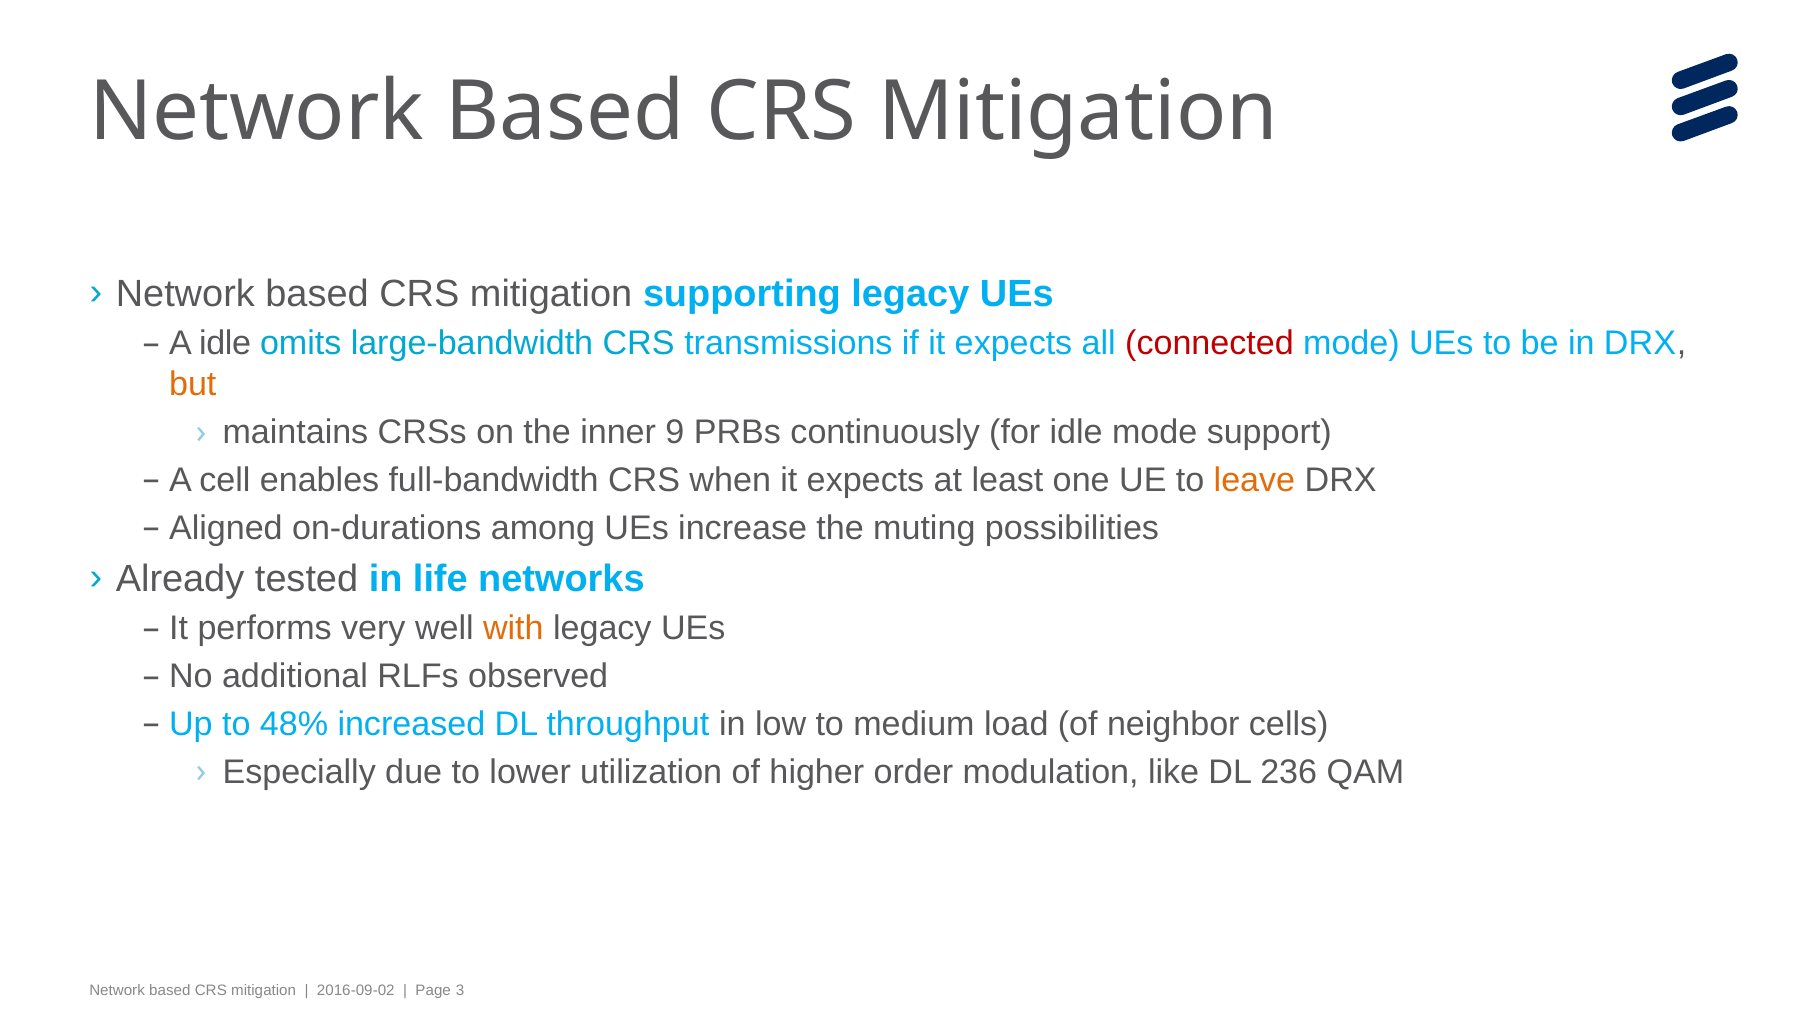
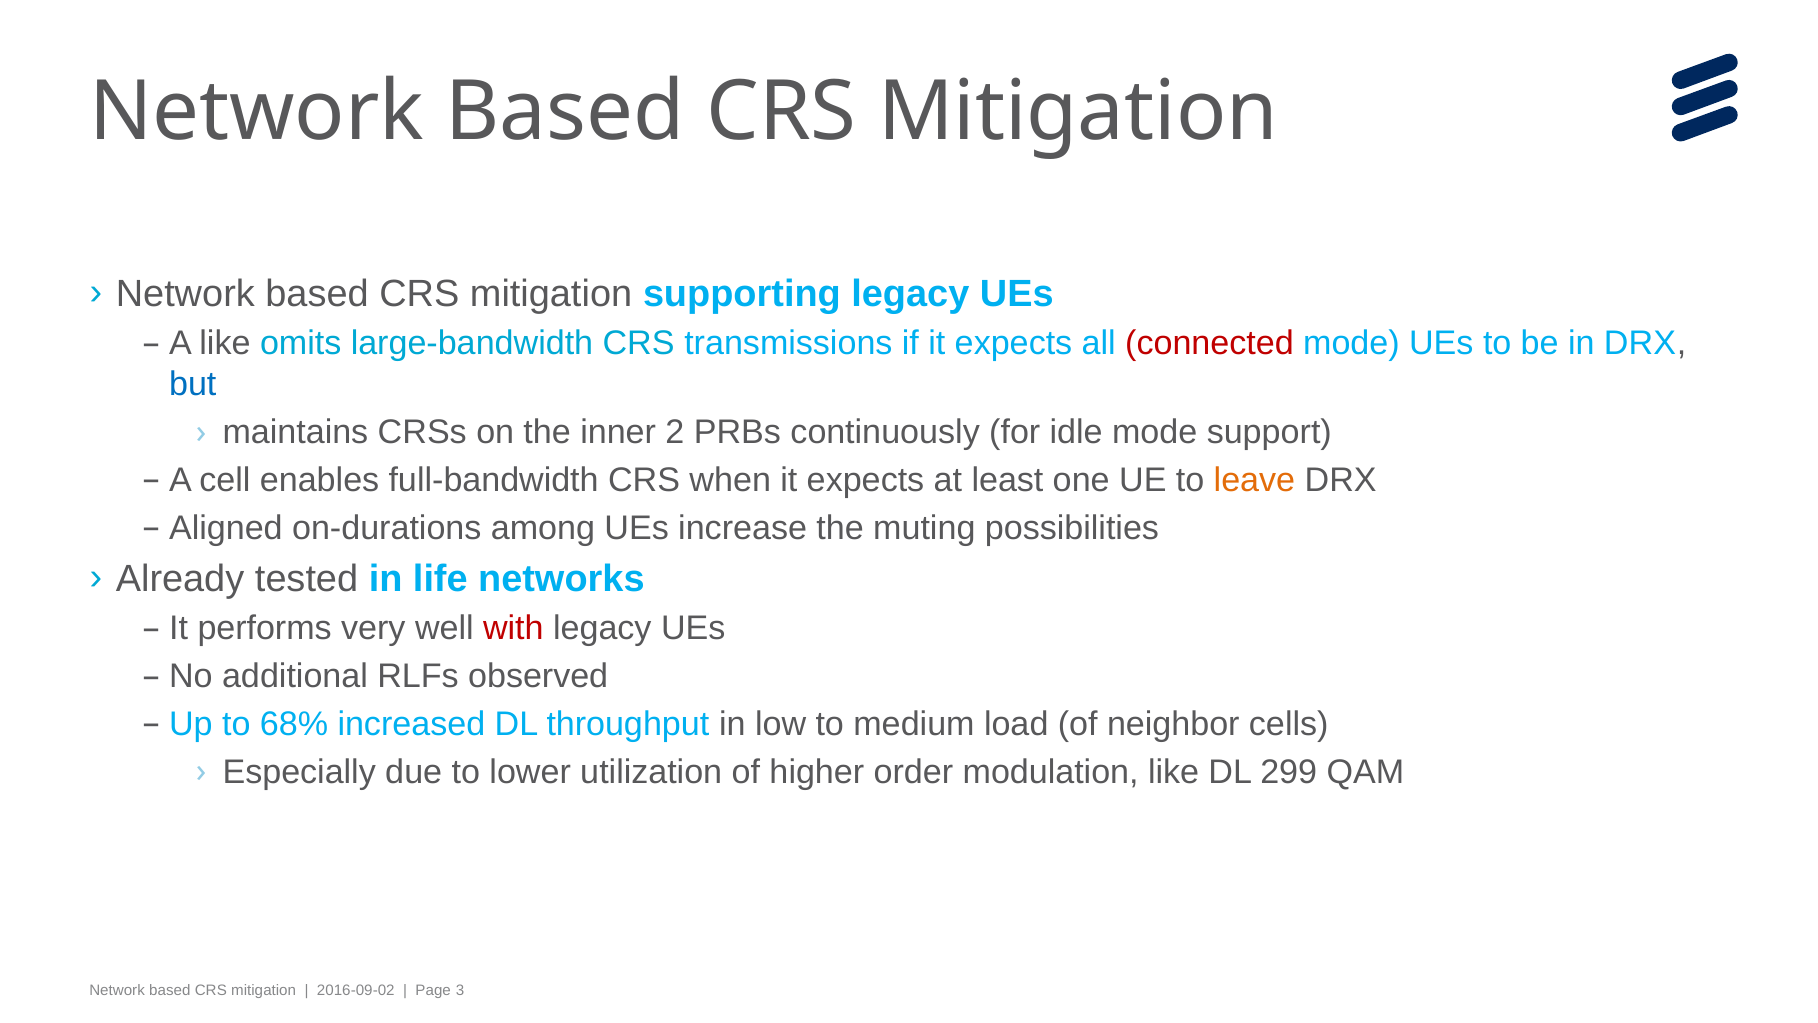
A idle: idle -> like
but colour: orange -> blue
9: 9 -> 2
with colour: orange -> red
48%: 48% -> 68%
236: 236 -> 299
